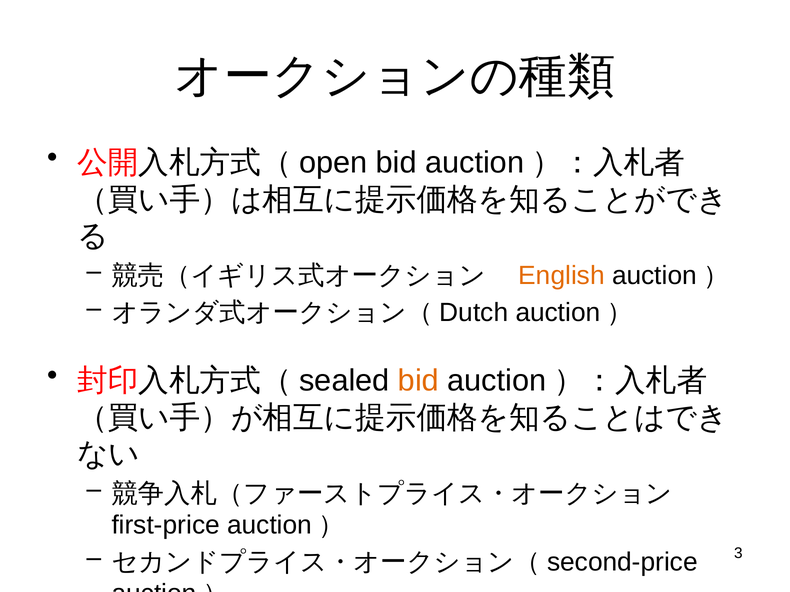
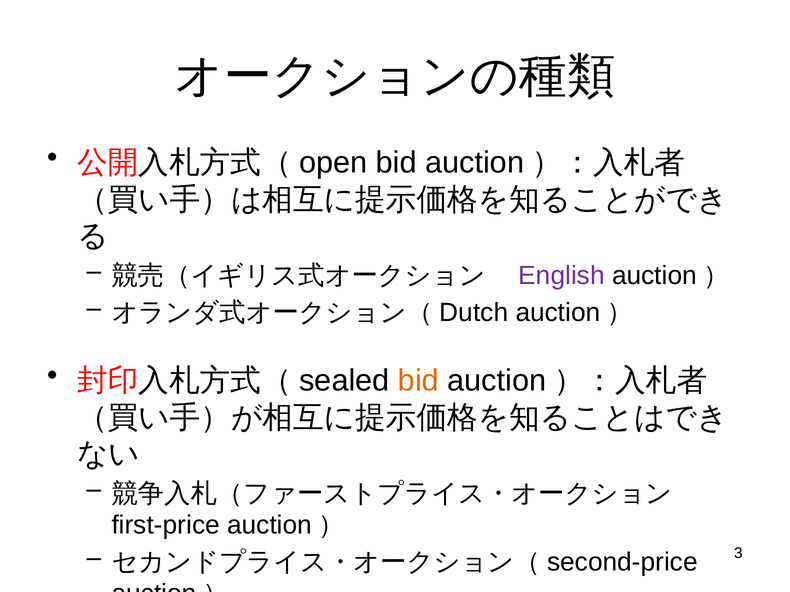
English colour: orange -> purple
